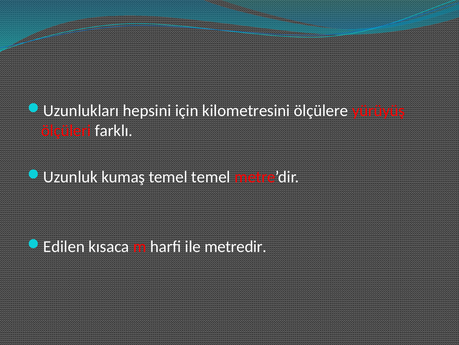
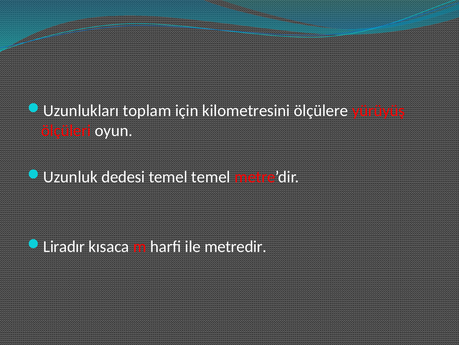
hepsini: hepsini -> toplam
farklı: farklı -> oyun
kumaş: kumaş -> dedesi
Edilen: Edilen -> Liradır
